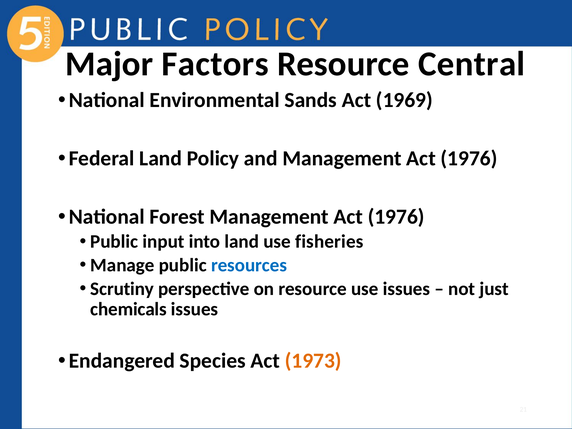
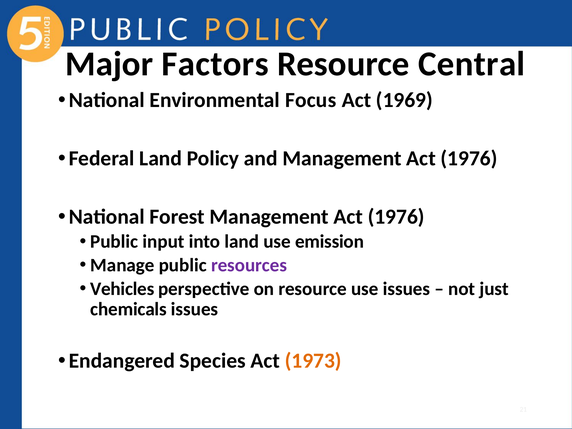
Sands: Sands -> Focus
fisheries: fisheries -> emission
resources colour: blue -> purple
Scrutiny: Scrutiny -> Vehicles
